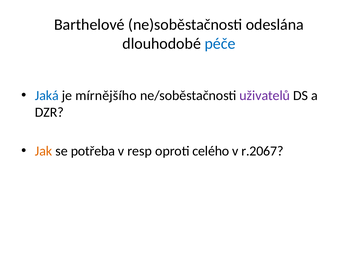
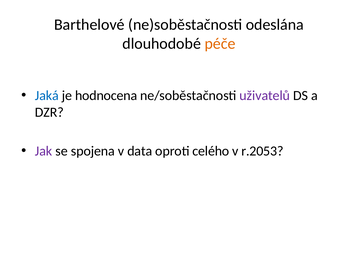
péče colour: blue -> orange
mírnějšího: mírnějšího -> hodnocena
Jak colour: orange -> purple
potřeba: potřeba -> spojena
resp: resp -> data
r.2067: r.2067 -> r.2053
